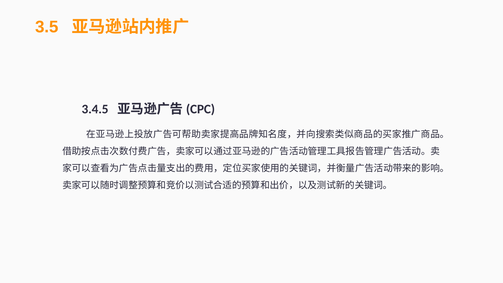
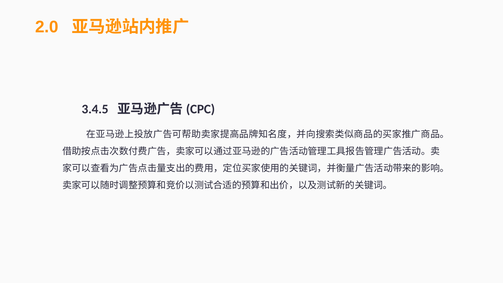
3.5: 3.5 -> 2.0
